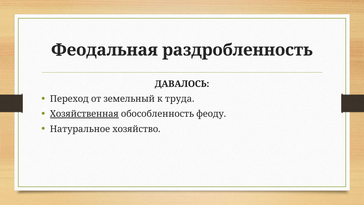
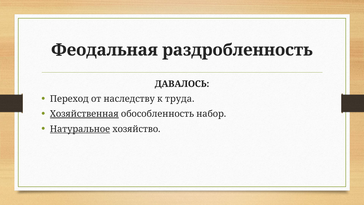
земельный: земельный -> наследству
феоду: феоду -> набор
Натуральное underline: none -> present
